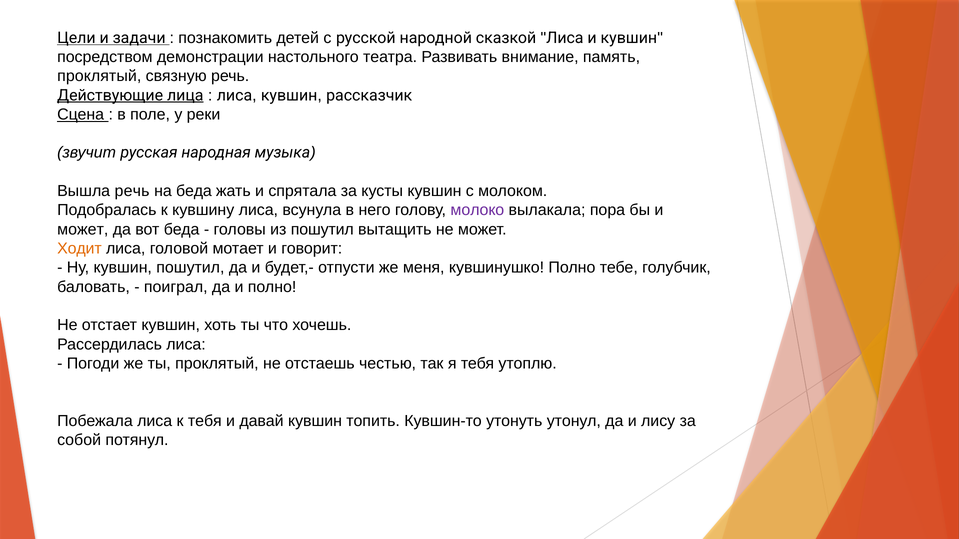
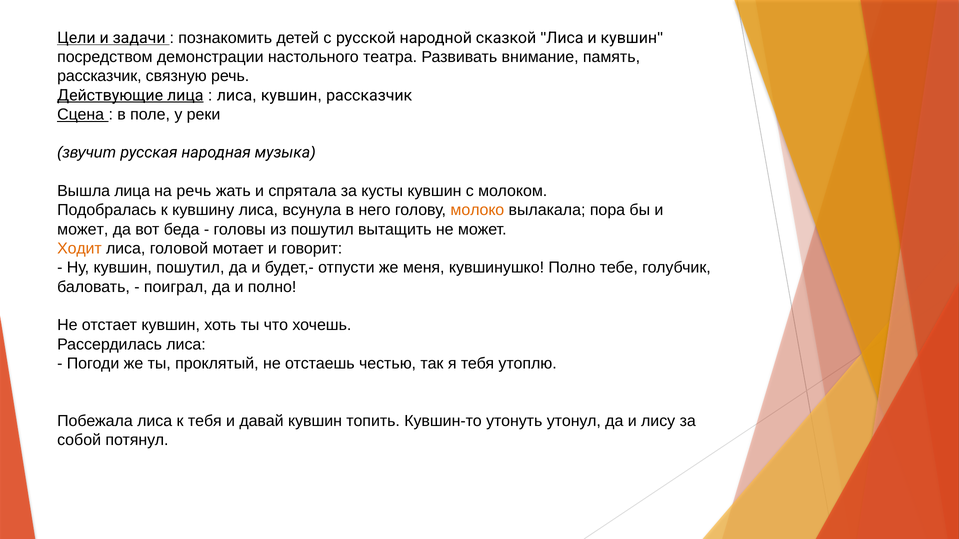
проклятый at (99, 76): проклятый -> рассказчик
Вышла речь: речь -> лица
на беда: беда -> речь
молоко colour: purple -> orange
